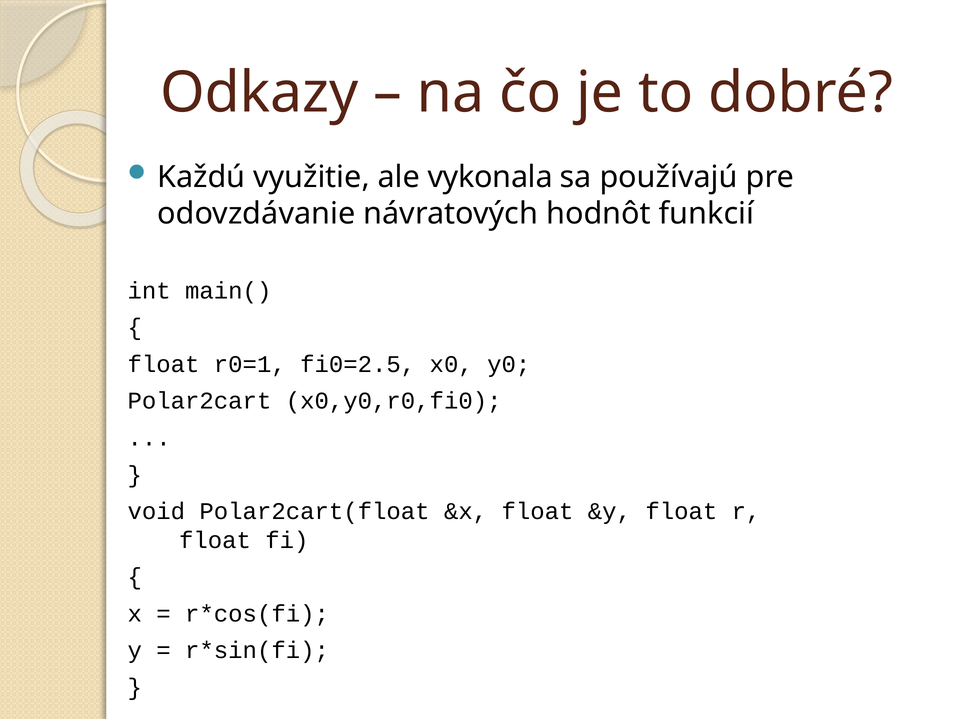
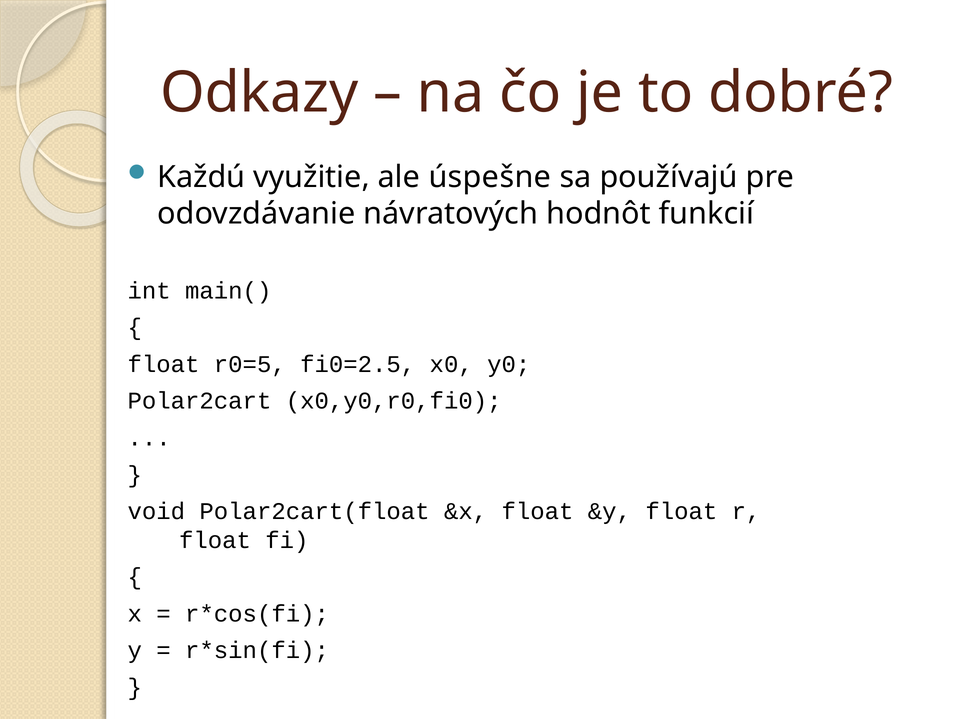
vykonala: vykonala -> úspešne
r0=1: r0=1 -> r0=5
